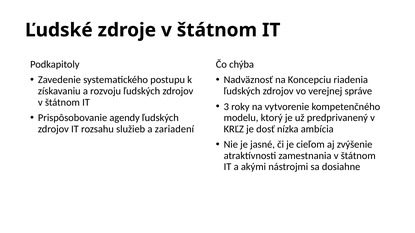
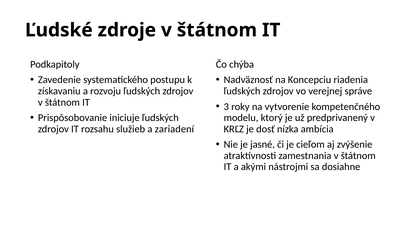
agendy: agendy -> iniciuje
